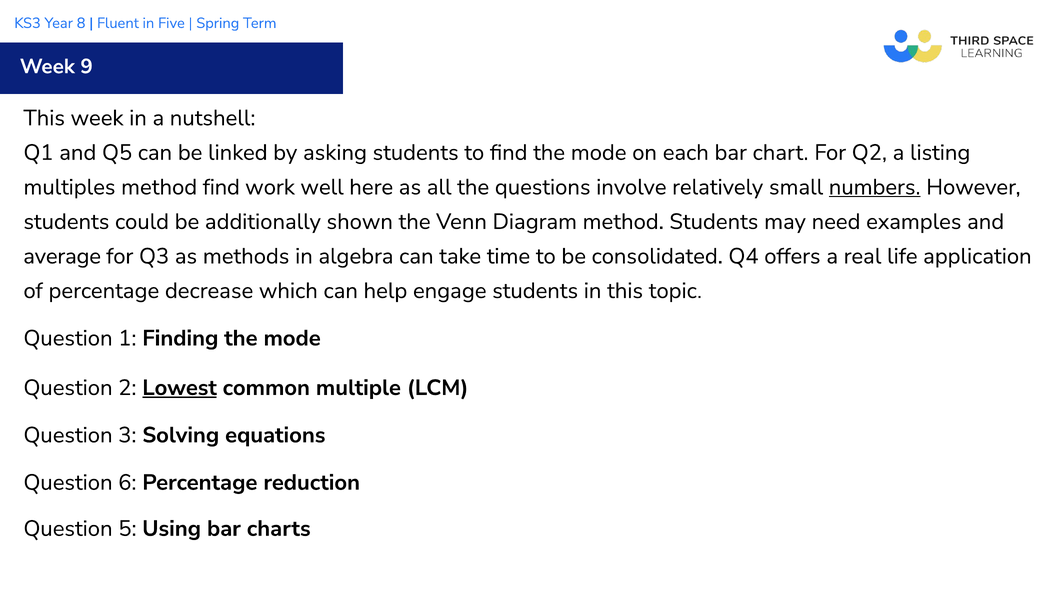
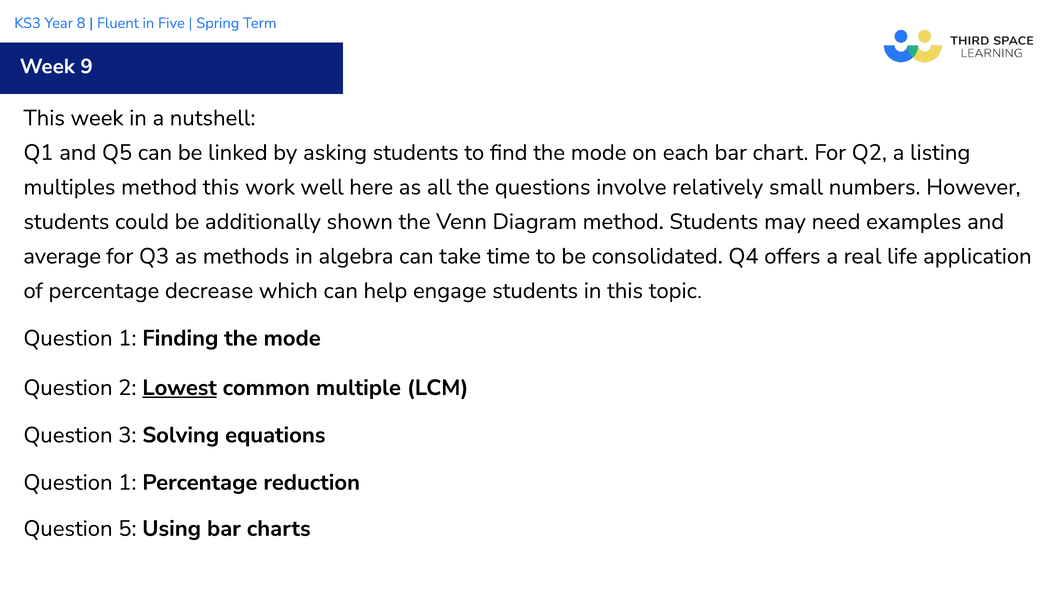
method find: find -> this
numbers underline: present -> none
6 at (127, 482): 6 -> 1
